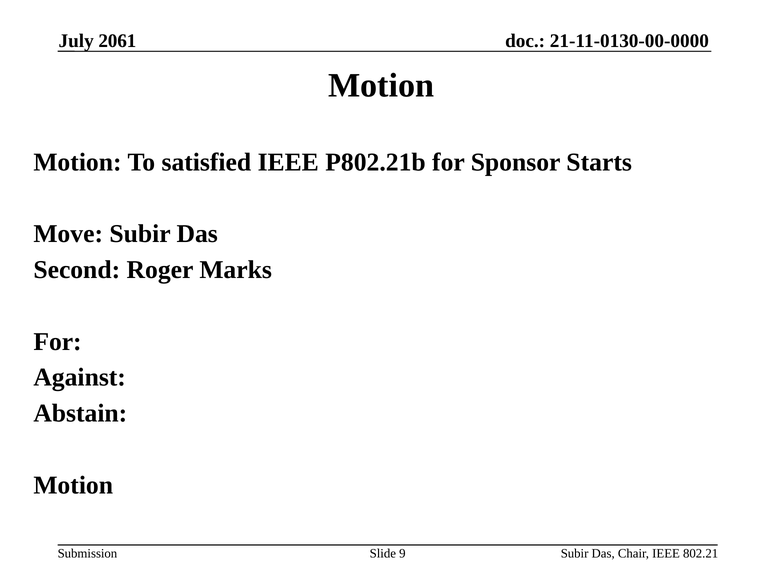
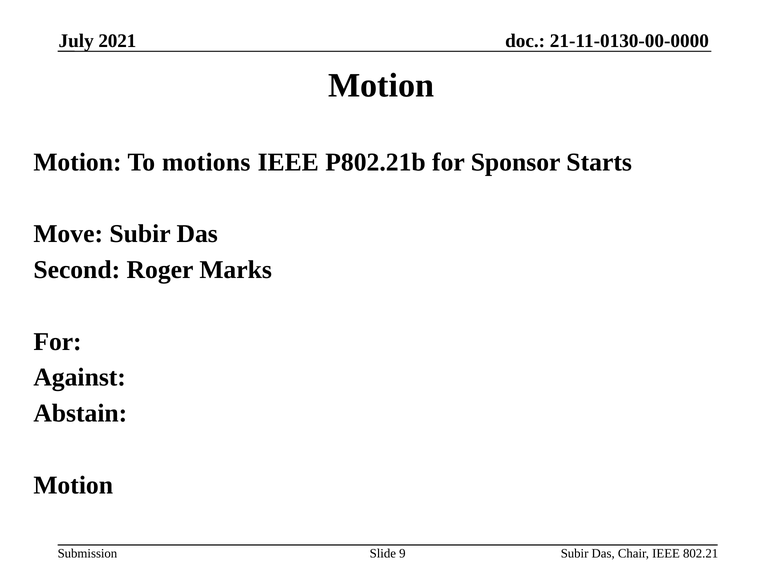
2061: 2061 -> 2021
satisfied: satisfied -> motions
